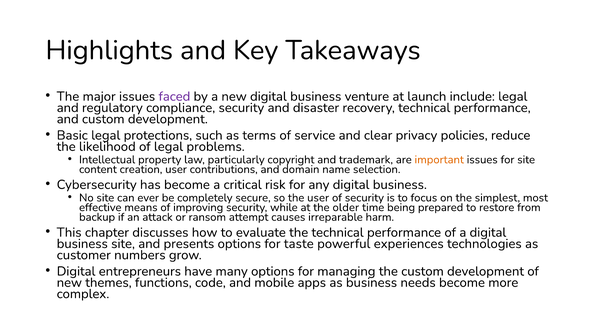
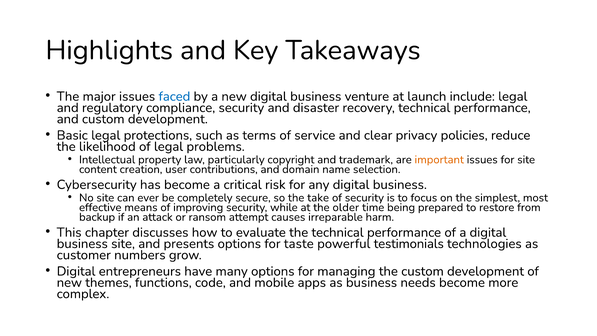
faced colour: purple -> blue
the user: user -> take
experiences: experiences -> testimonials
